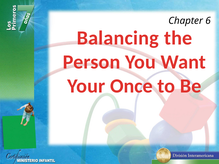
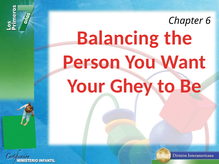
Once: Once -> Ghey
